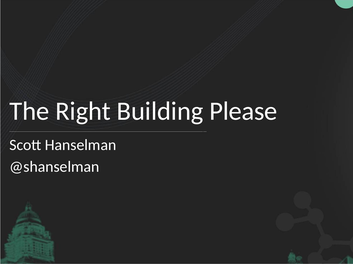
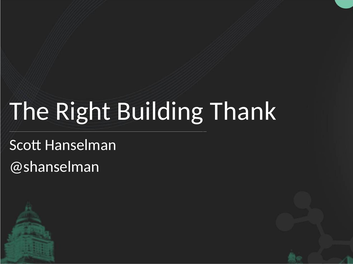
Please: Please -> Thank
